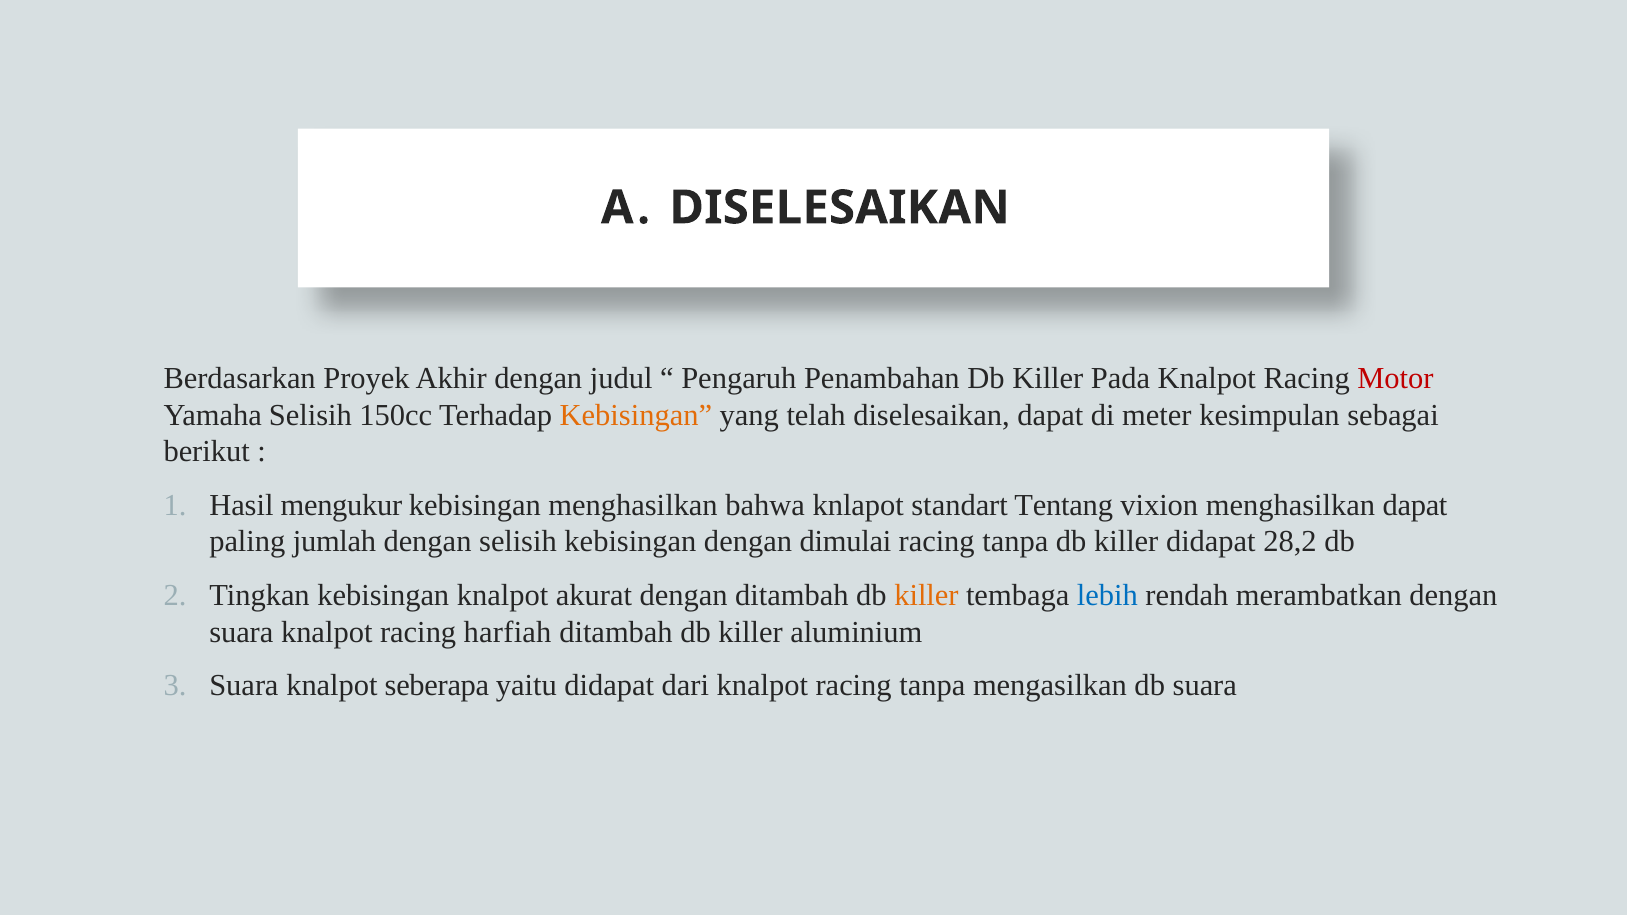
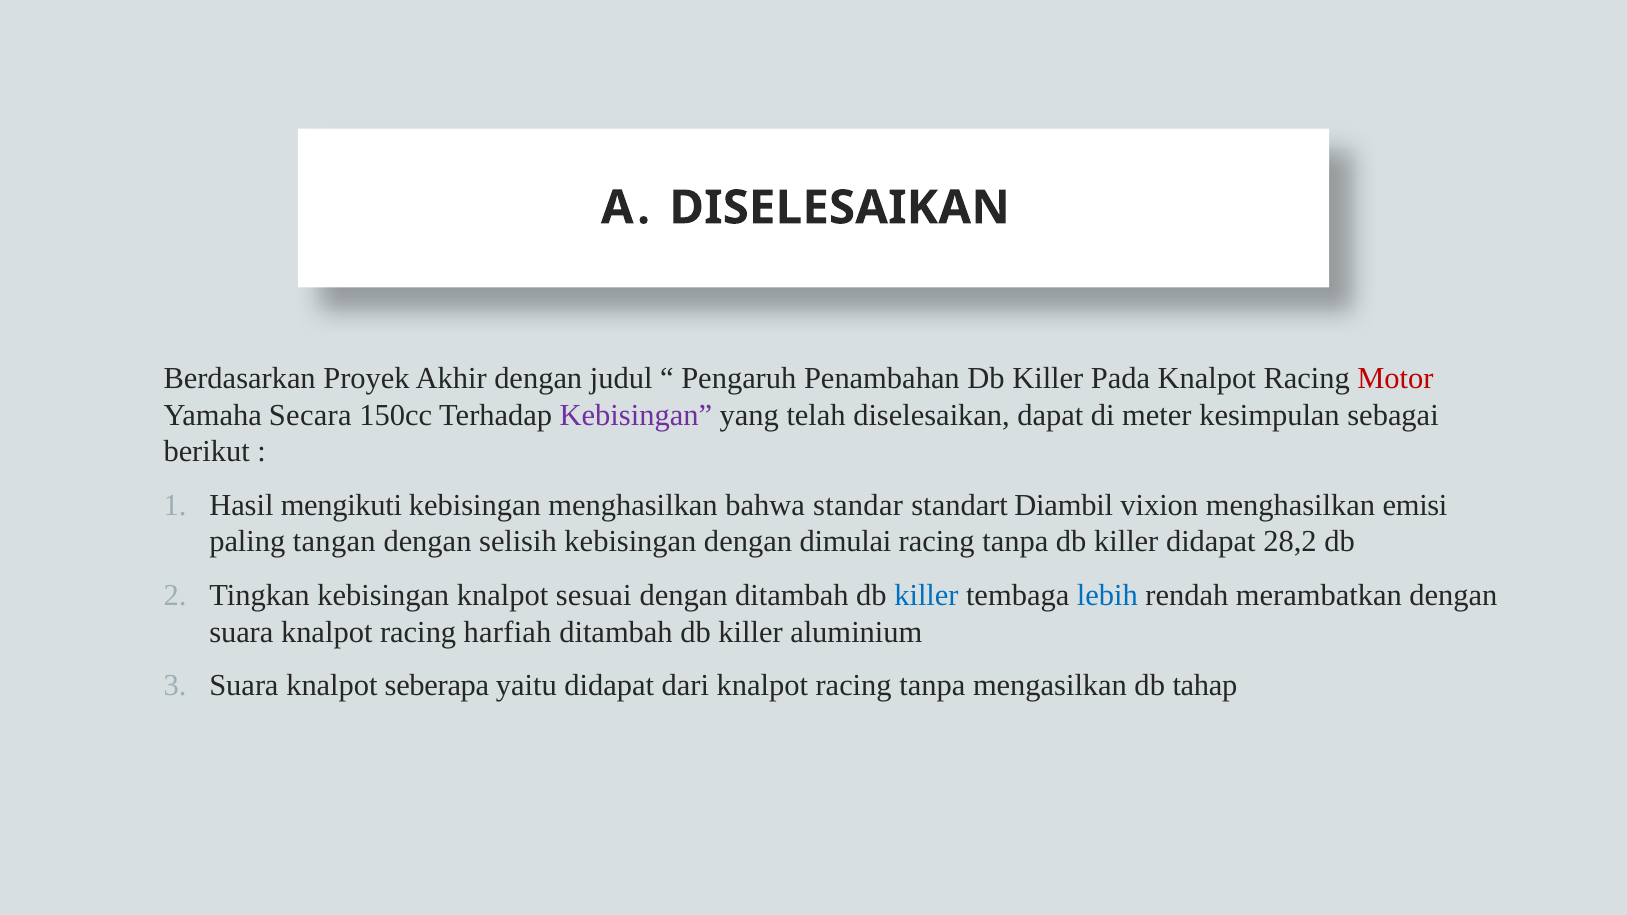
Yamaha Selisih: Selisih -> Secara
Kebisingan at (636, 415) colour: orange -> purple
mengukur: mengukur -> mengikuti
knlapot: knlapot -> standar
Tentang: Tentang -> Diambil
menghasilkan dapat: dapat -> emisi
jumlah: jumlah -> tangan
akurat: akurat -> sesuai
killer at (926, 596) colour: orange -> blue
db suara: suara -> tahap
